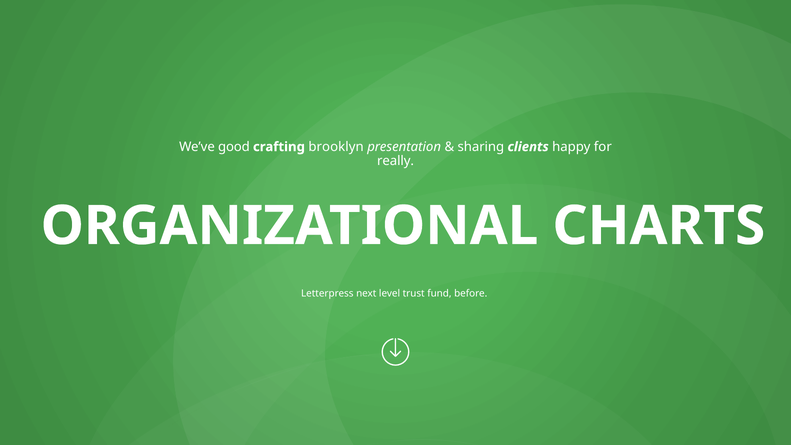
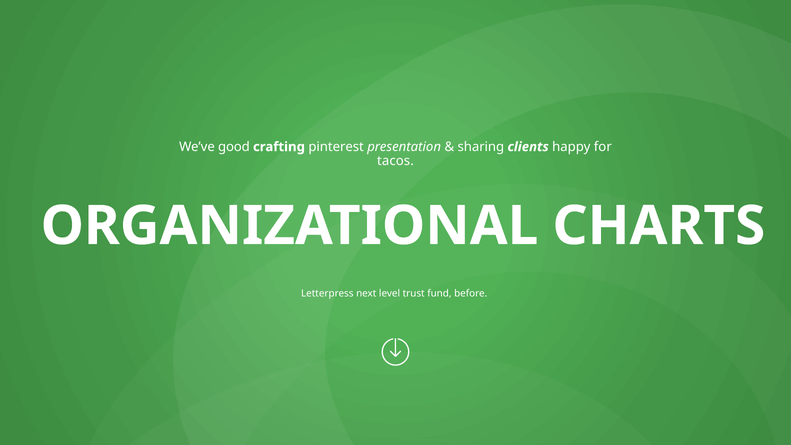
brooklyn: brooklyn -> pinterest
really: really -> tacos
